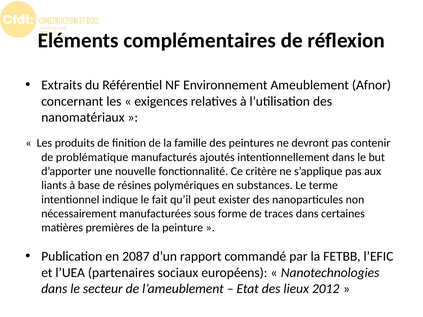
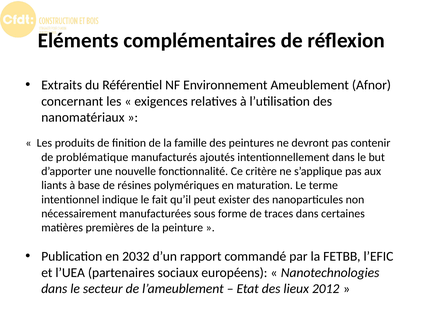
substances: substances -> maturation
2087: 2087 -> 2032
